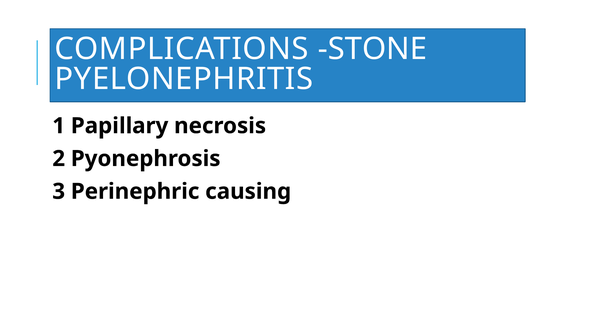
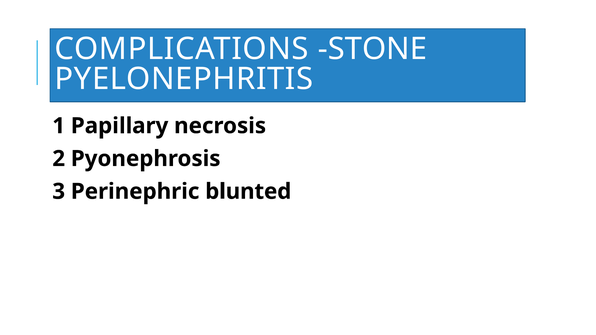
causing: causing -> blunted
